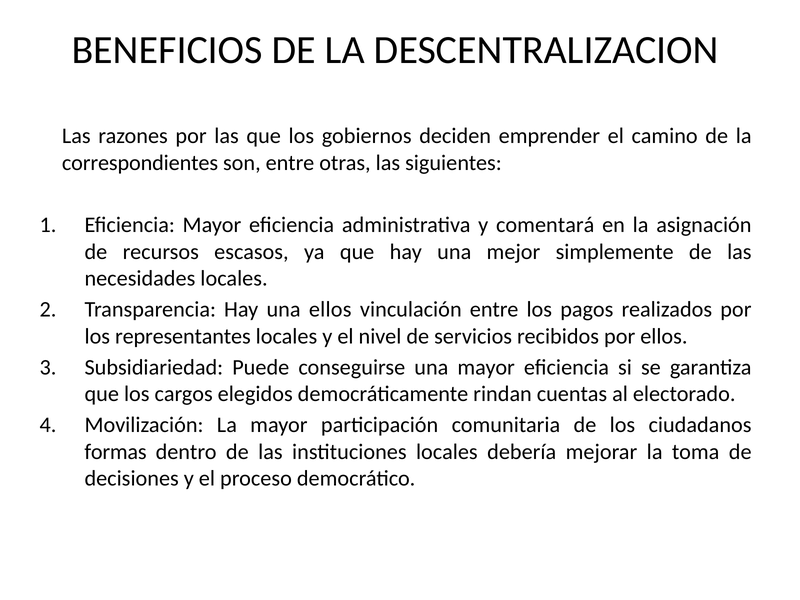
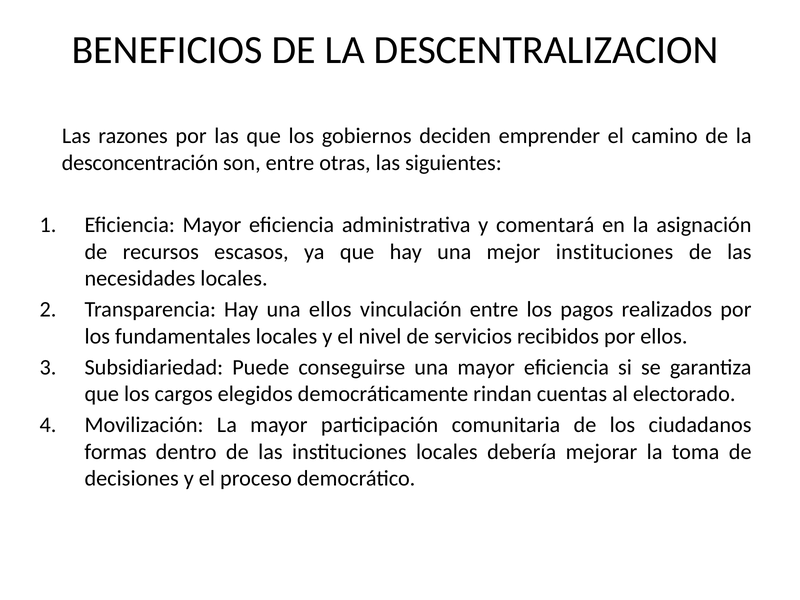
correspondientes: correspondientes -> desconcentración
mejor simplemente: simplemente -> instituciones
representantes: representantes -> fundamentales
